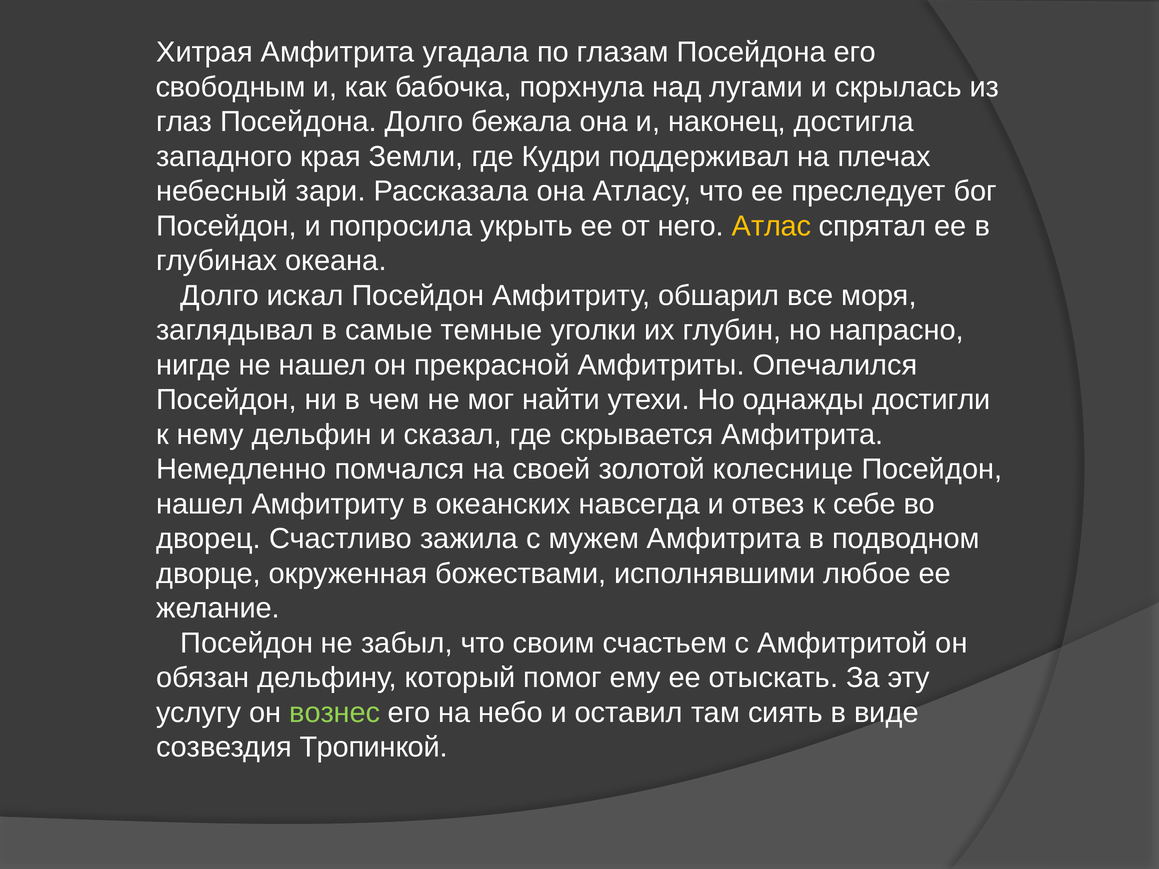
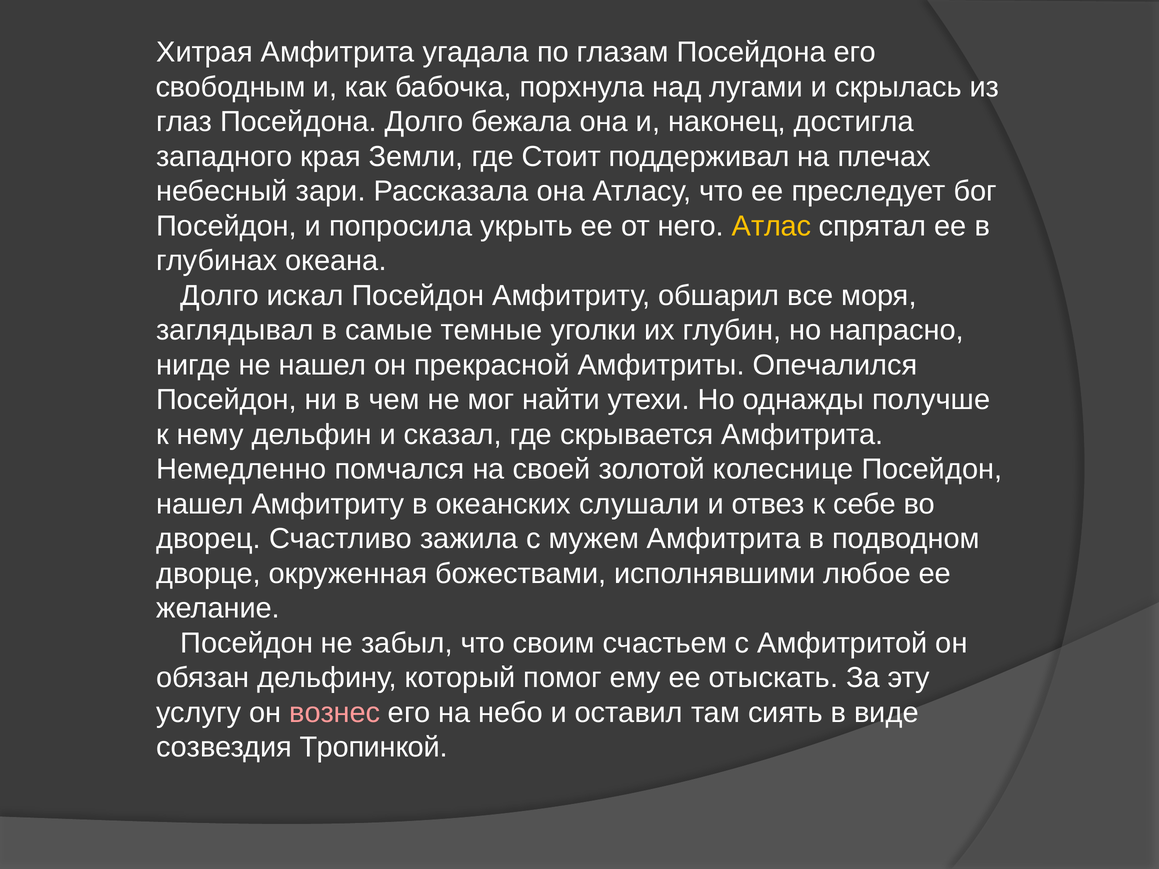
Кудри: Кудри -> Стоит
достигли: достигли -> получше
навсегда: навсегда -> слушали
вознес colour: light green -> pink
